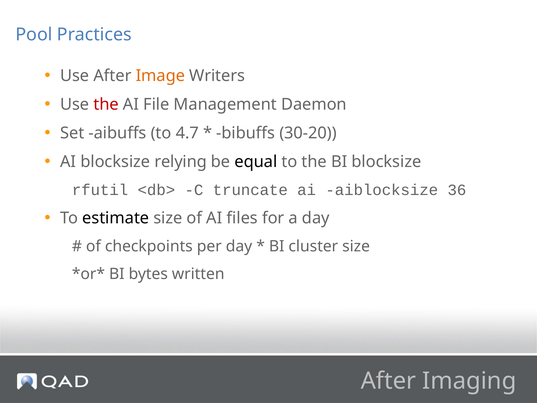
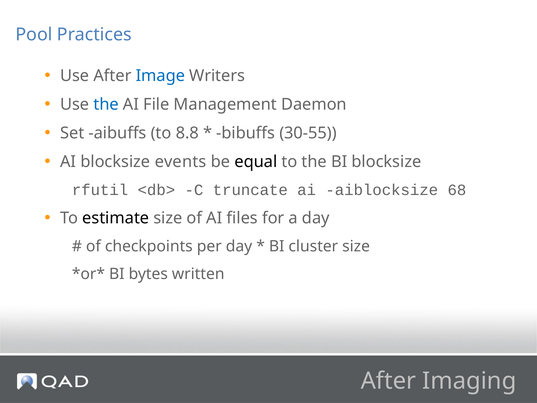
Image colour: orange -> blue
the at (106, 104) colour: red -> blue
4.7: 4.7 -> 8.8
30-20: 30-20 -> 30-55
relying: relying -> events
36: 36 -> 68
